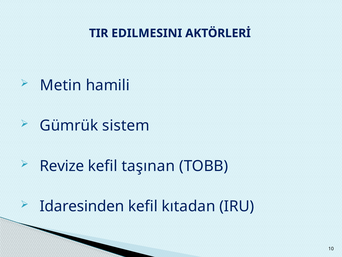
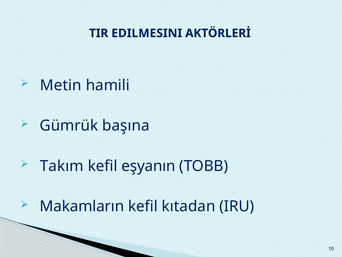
sistem: sistem -> başına
Revize: Revize -> Takım
taşınan: taşınan -> eşyanın
Idaresinden: Idaresinden -> Makamların
